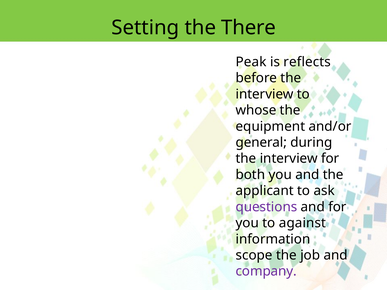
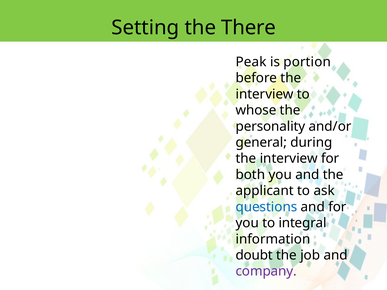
reflects: reflects -> portion
equipment: equipment -> personality
questions colour: purple -> blue
against: against -> integral
scope: scope -> doubt
